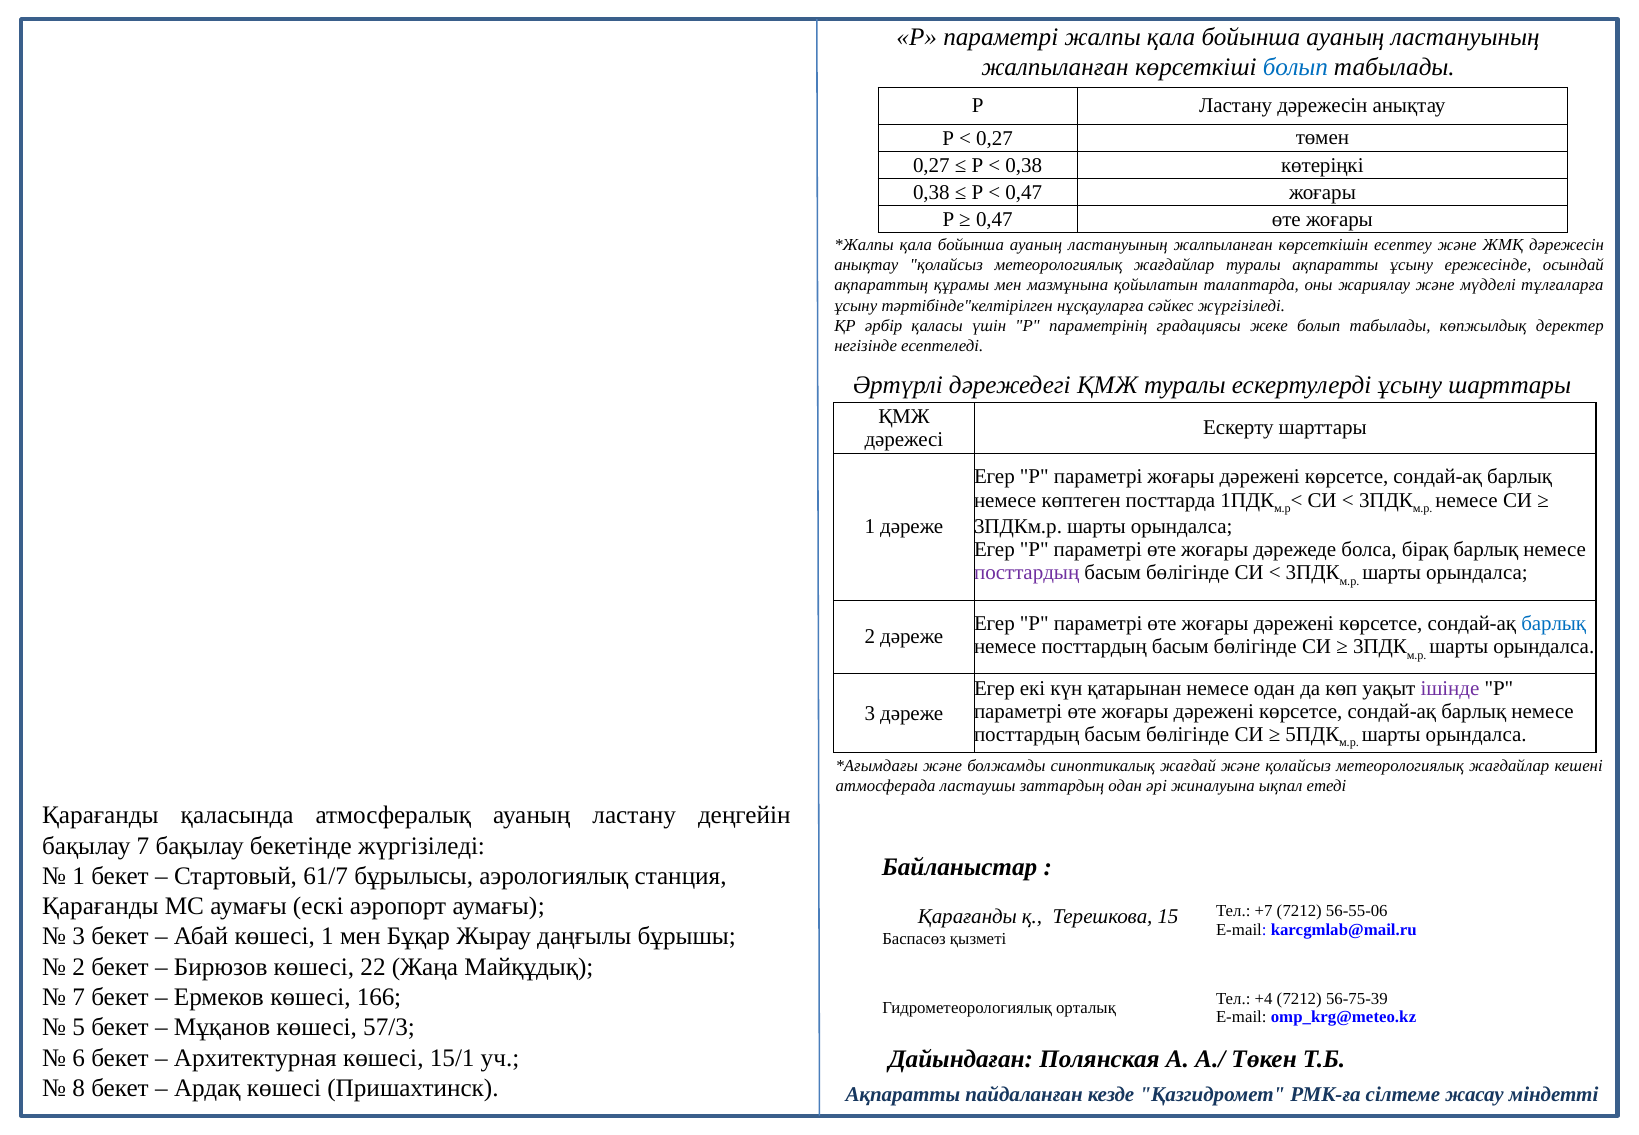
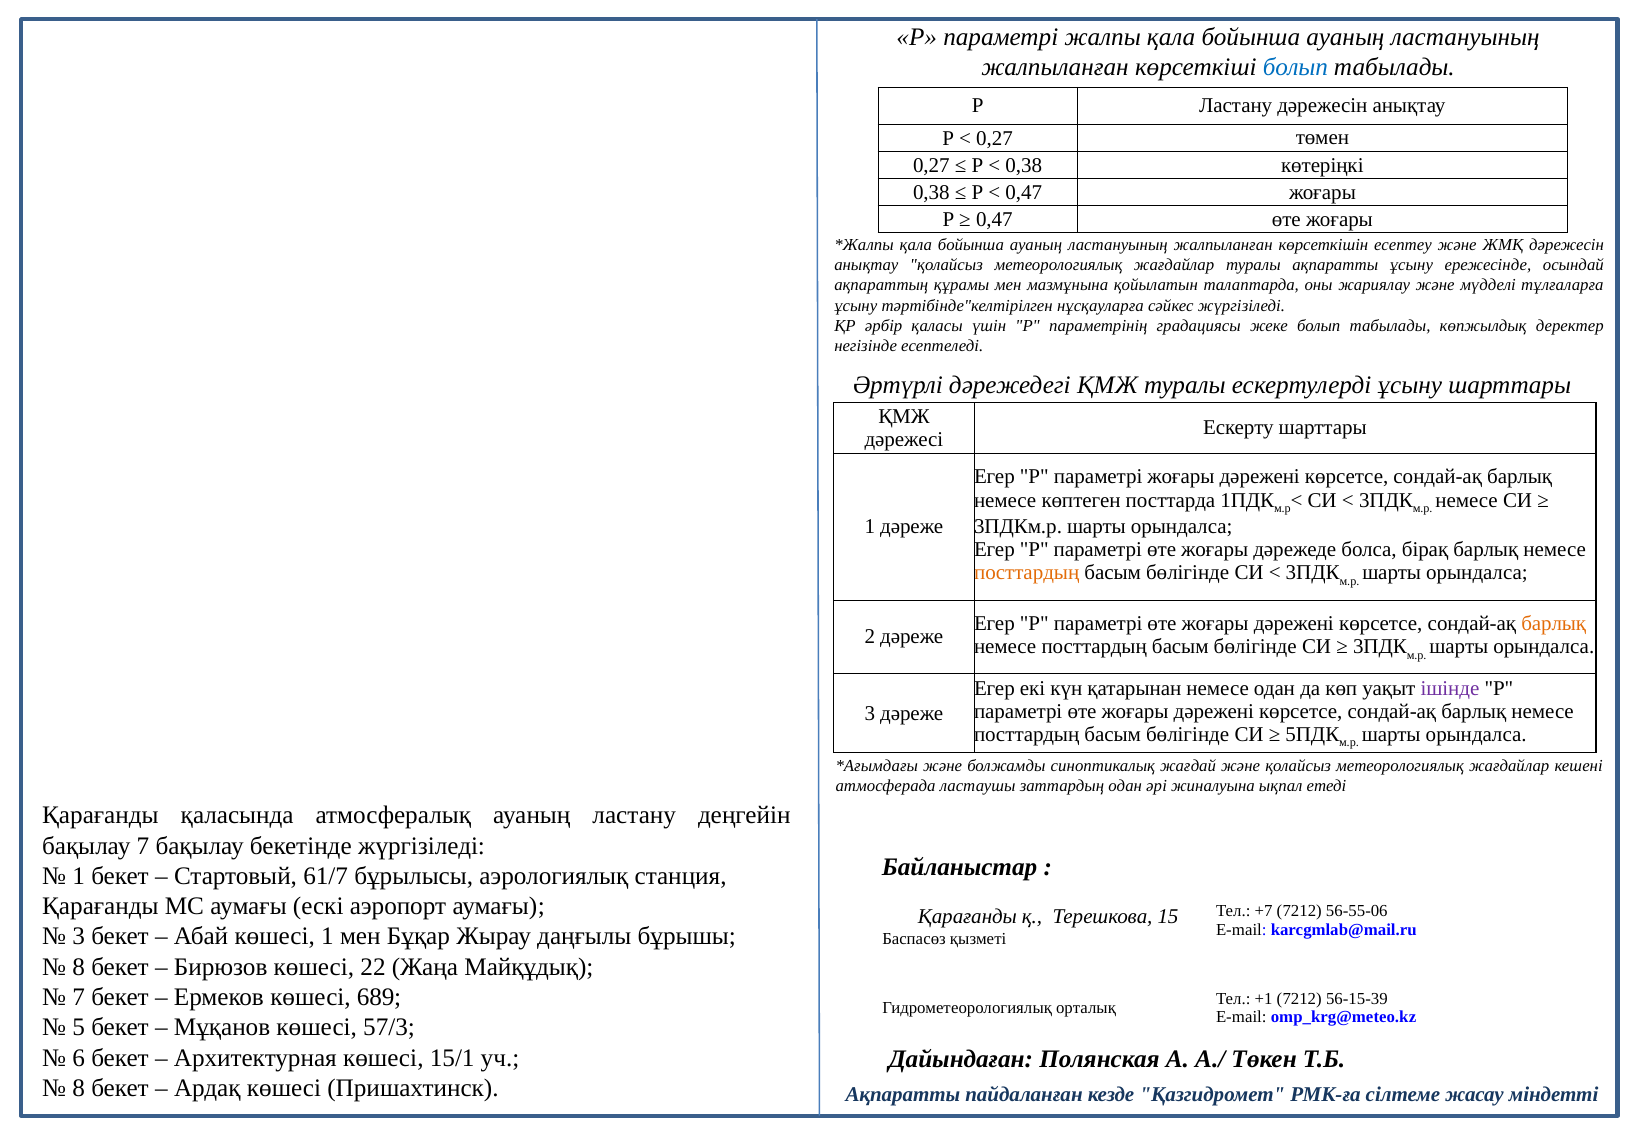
посттардың at (1027, 573) colour: purple -> orange
барлық at (1554, 623) colour: blue -> orange
2 at (79, 967): 2 -> 8
166: 166 -> 689
+4: +4 -> +1
56-75-39: 56-75-39 -> 56-15-39
